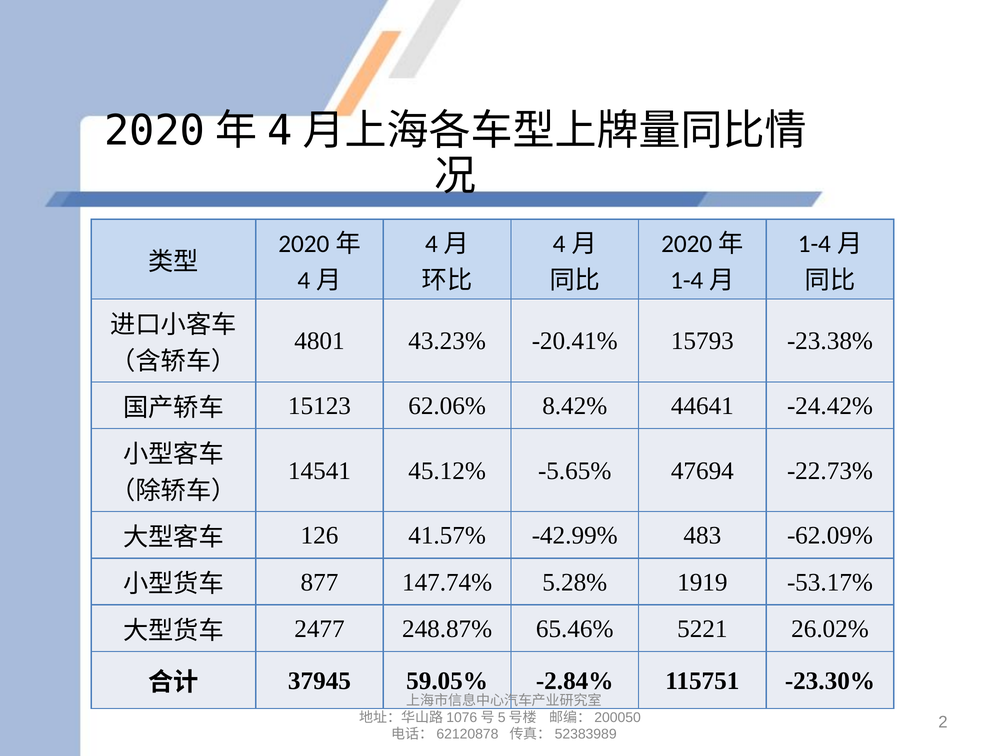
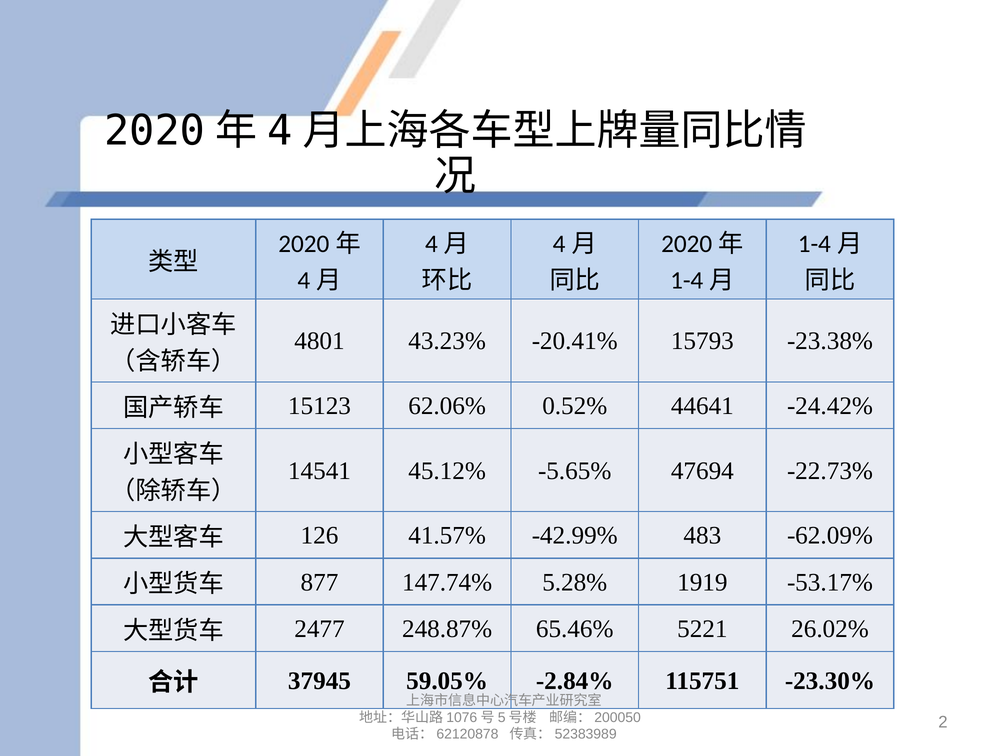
8.42%: 8.42% -> 0.52%
